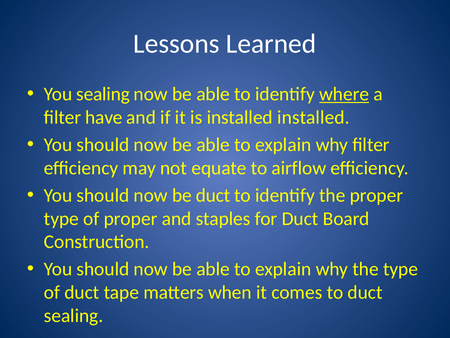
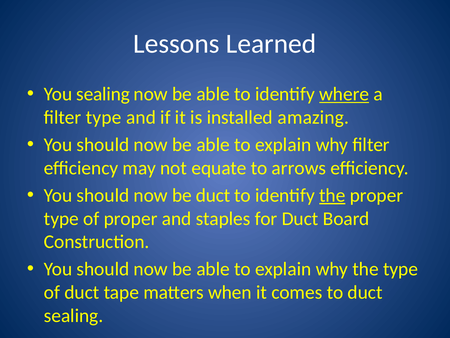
filter have: have -> type
installed installed: installed -> amazing
airflow: airflow -> arrows
the at (332, 195) underline: none -> present
